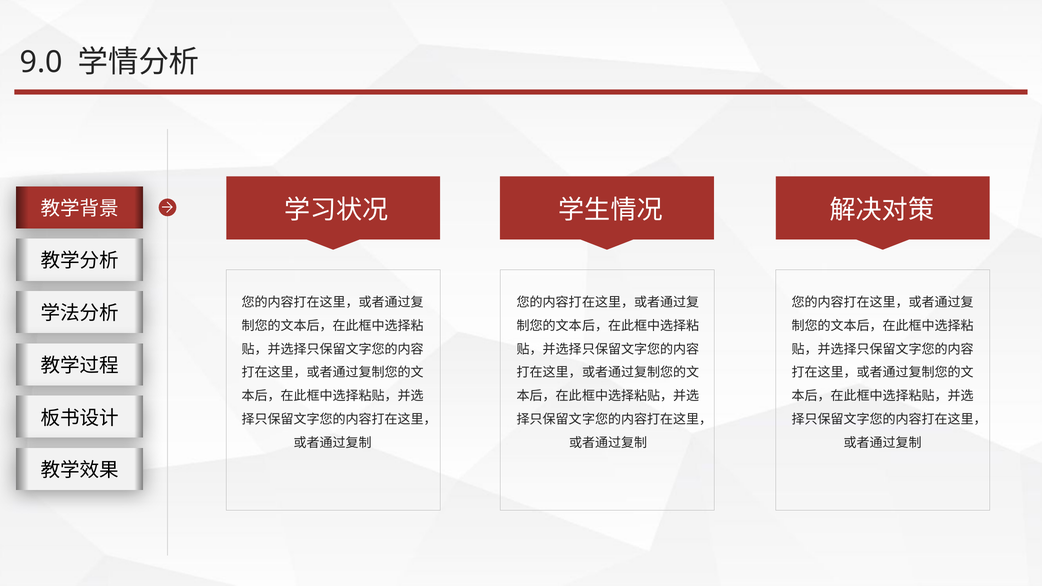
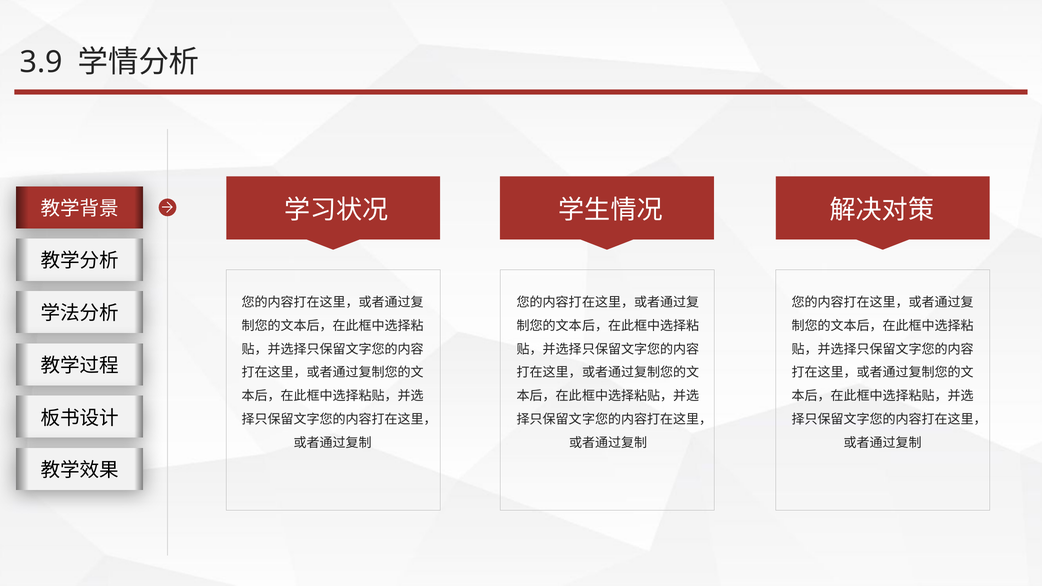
9.0: 9.0 -> 3.9
